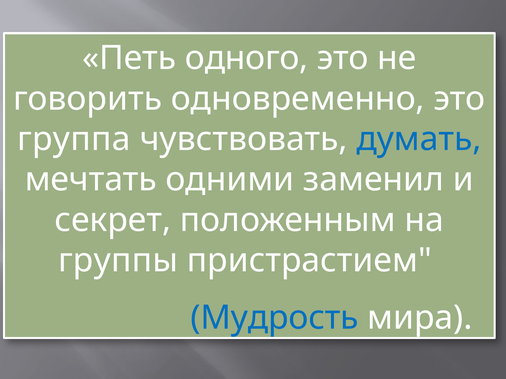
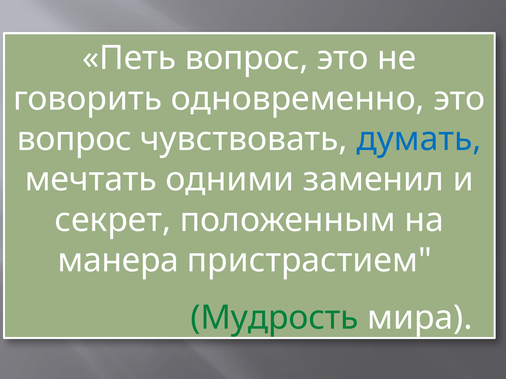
Петь одного: одного -> вопрос
группа at (74, 139): группа -> вопрос
группы: группы -> манера
Мудрость colour: blue -> green
